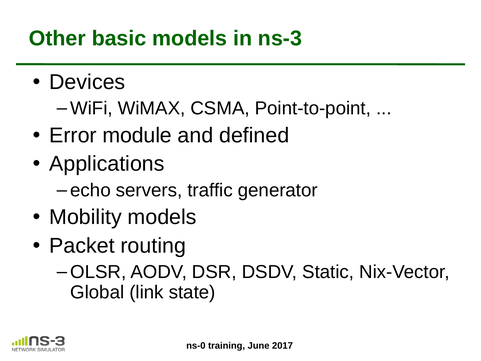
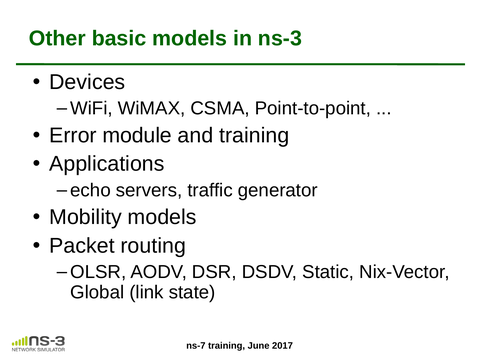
and defined: defined -> training
ns-0: ns-0 -> ns-7
